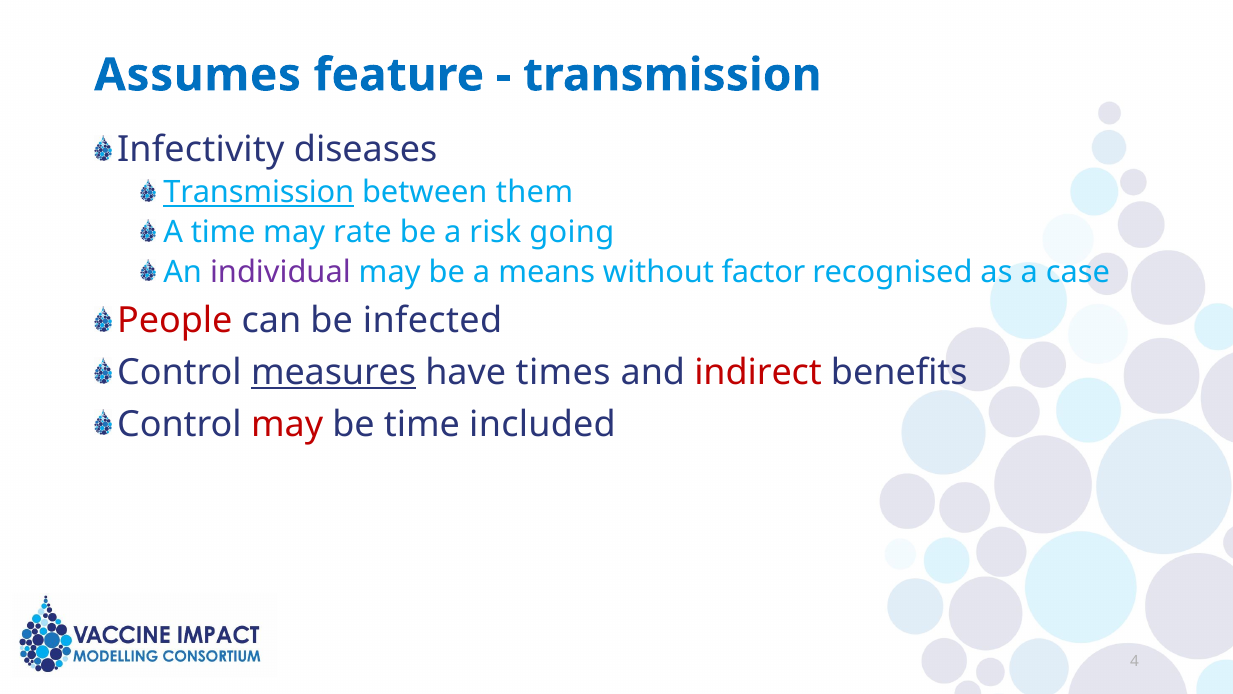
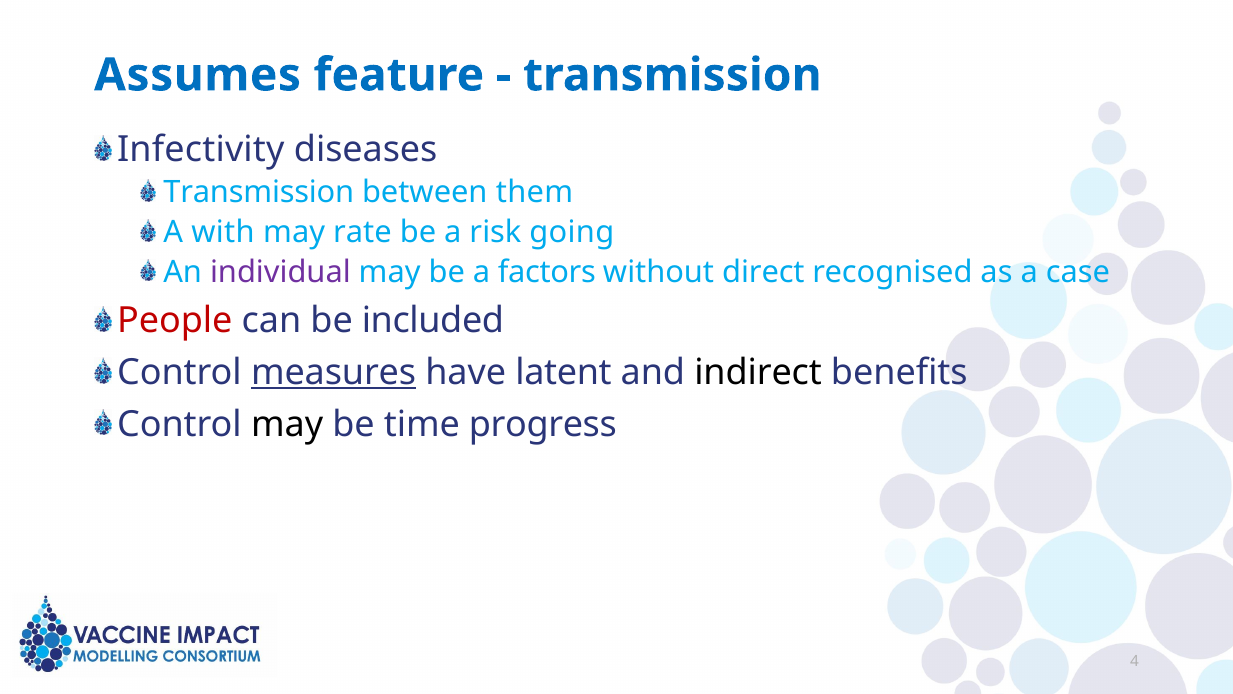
Transmission at (259, 192) underline: present -> none
A time: time -> with
means: means -> factors
factor: factor -> direct
infected: infected -> included
times: times -> latent
indirect colour: red -> black
may at (287, 424) colour: red -> black
included: included -> progress
